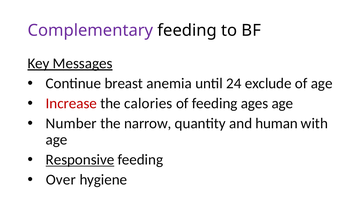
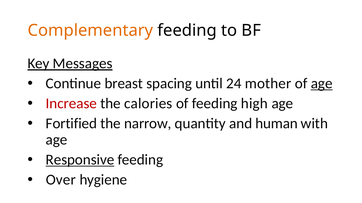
Complementary colour: purple -> orange
anemia: anemia -> spacing
exclude: exclude -> mother
age at (322, 84) underline: none -> present
ages: ages -> high
Number: Number -> Fortified
